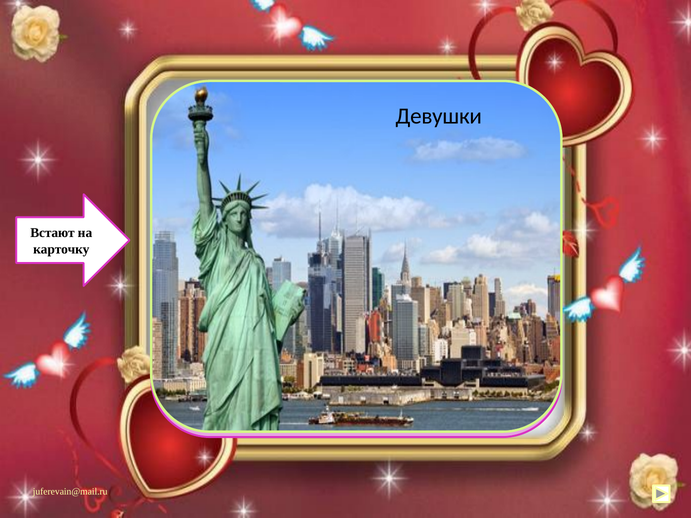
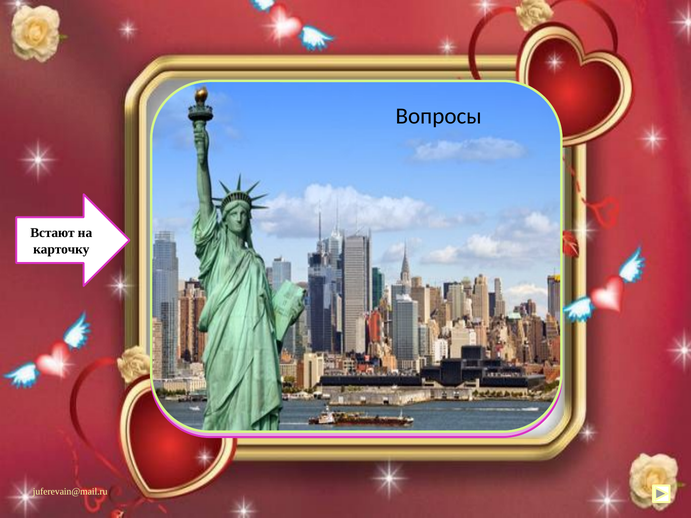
Девушки: Девушки -> Вопросы
